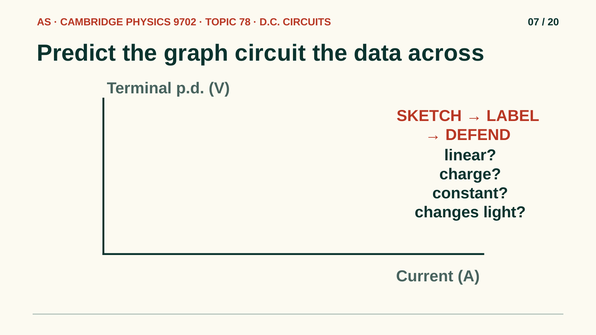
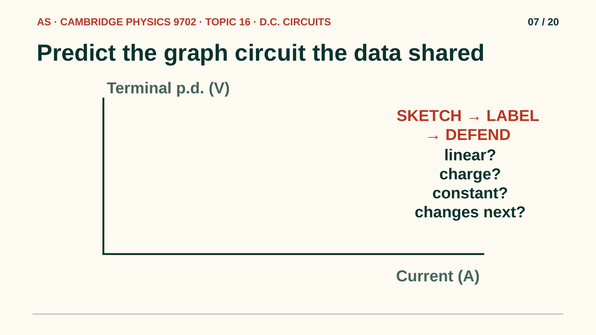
78: 78 -> 16
across: across -> shared
light: light -> next
